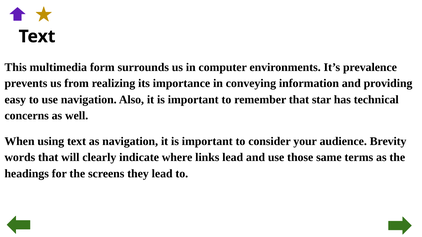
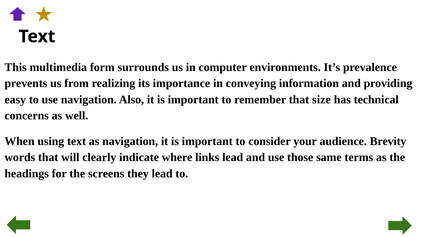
star: star -> size
